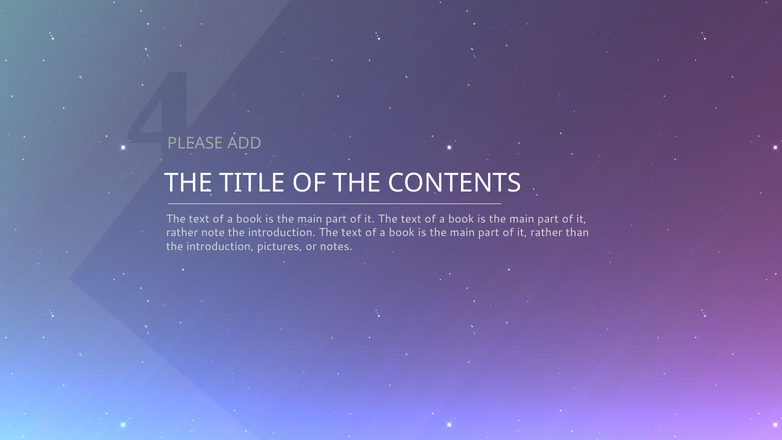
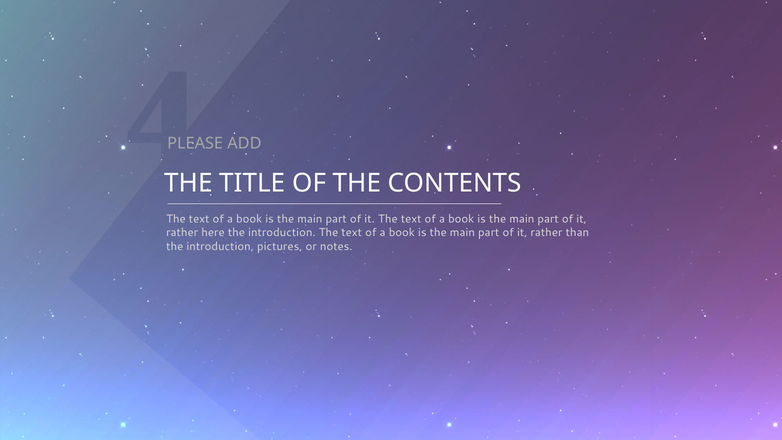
note: note -> here
